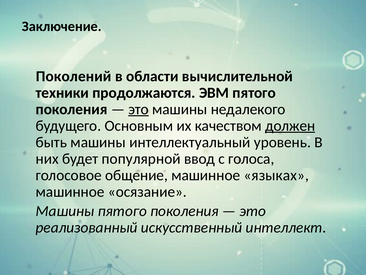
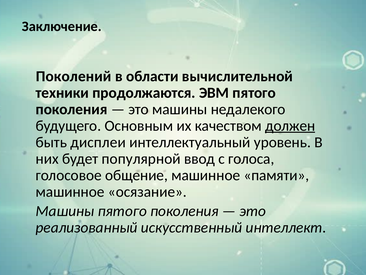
это at (139, 109) underline: present -> none
быть машины: машины -> дисплеи
языках: языках -> памяти
